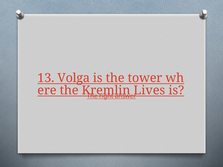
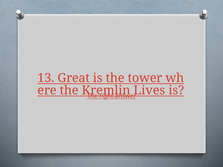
Volga: Volga -> Great
